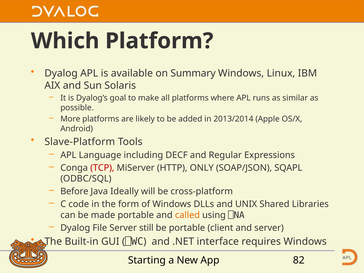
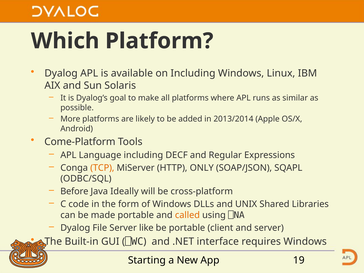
on Summary: Summary -> Including
Slave-Platform: Slave-Platform -> Come-Platform
TCP colour: red -> orange
still: still -> like
82: 82 -> 19
